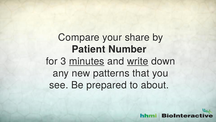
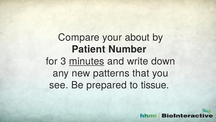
share: share -> about
write underline: present -> none
about: about -> tissue
